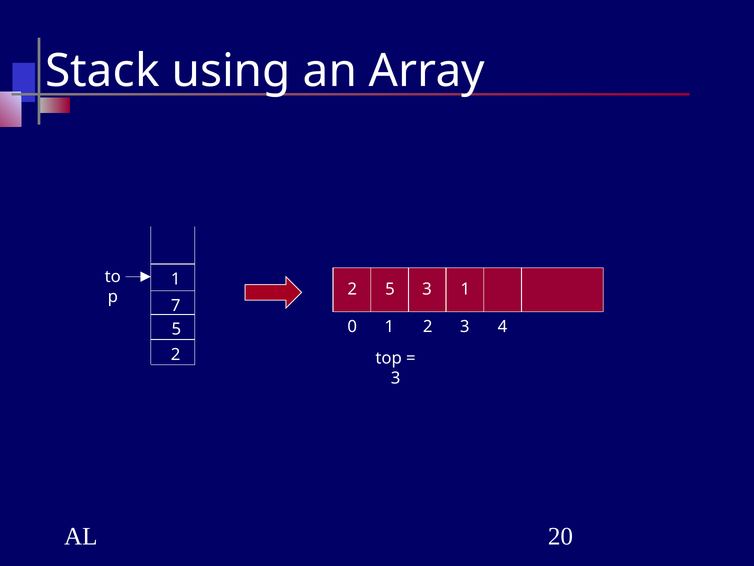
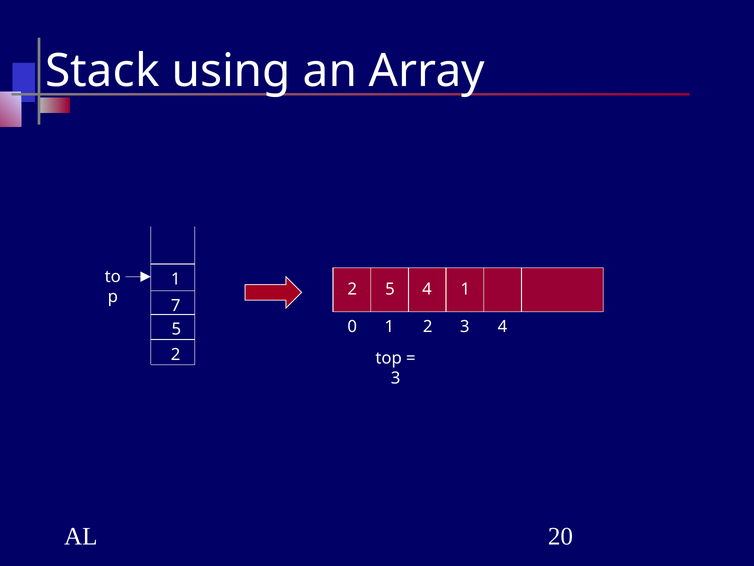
5 3: 3 -> 4
